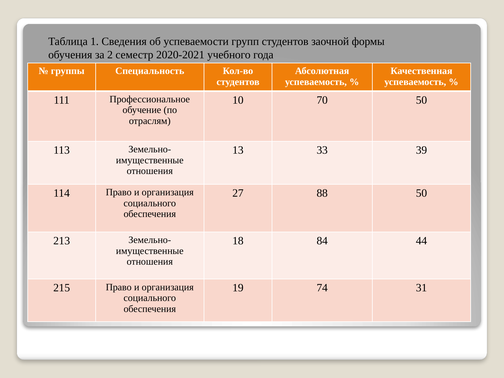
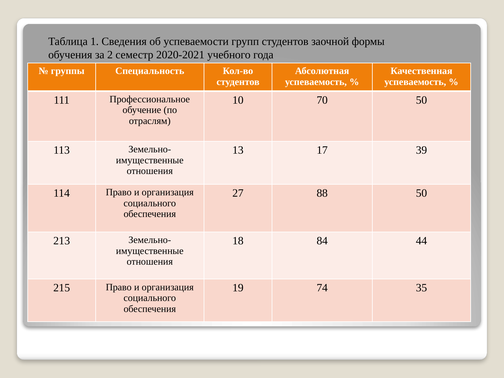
33: 33 -> 17
31: 31 -> 35
